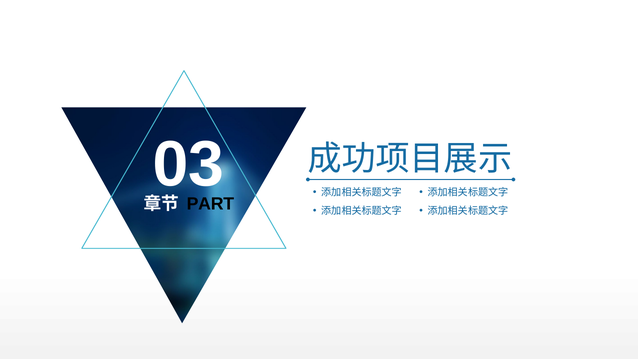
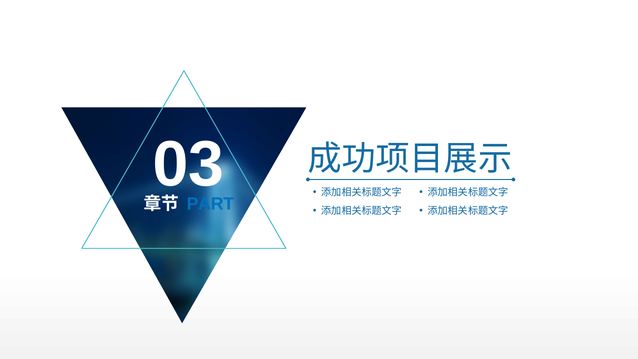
PART colour: black -> blue
